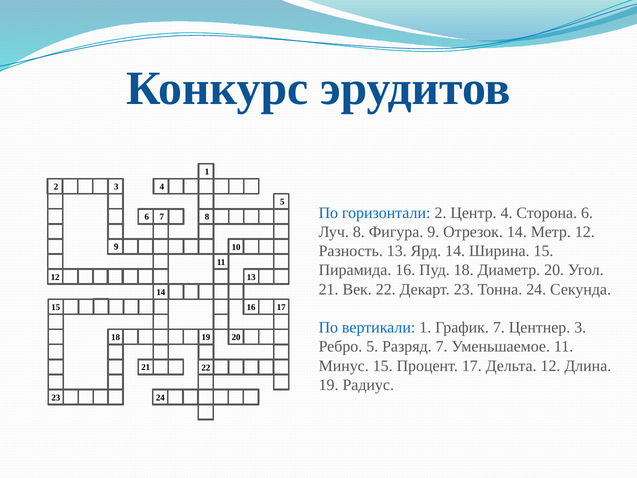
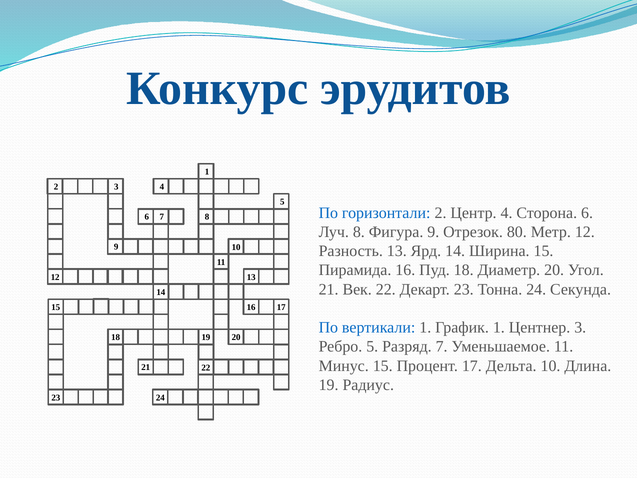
Отрезок 14: 14 -> 80
График 7: 7 -> 1
Дельта 12: 12 -> 10
